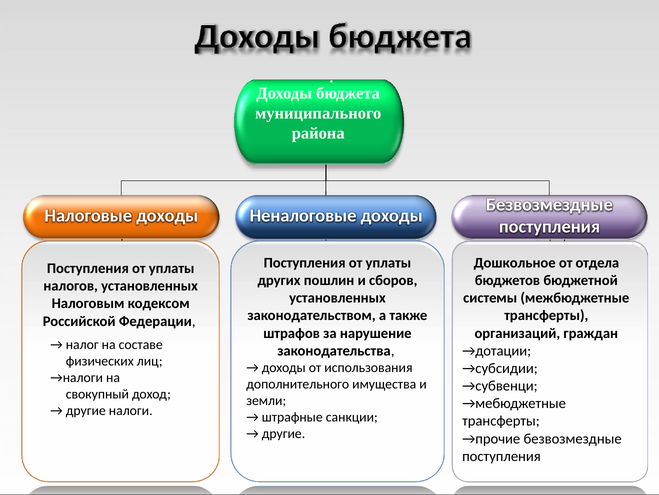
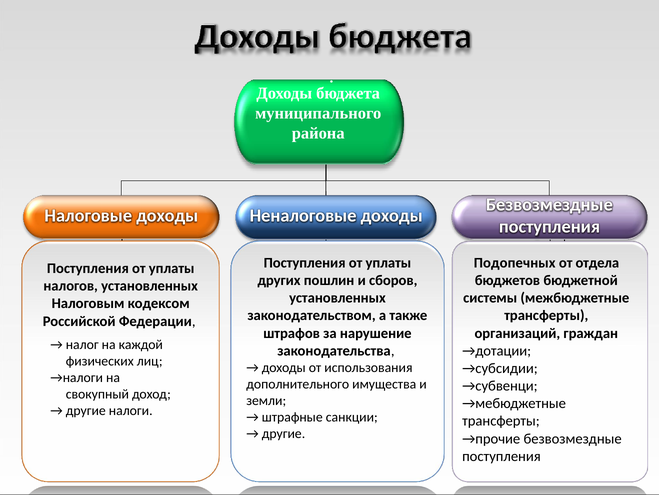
Дошкольное: Дошкольное -> Подопечных
составе: составе -> каждой
